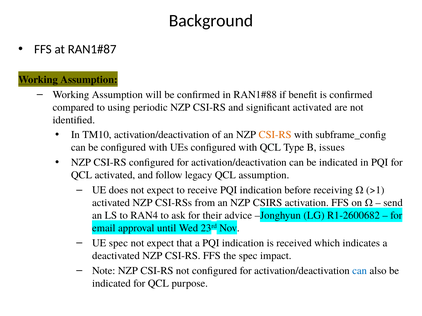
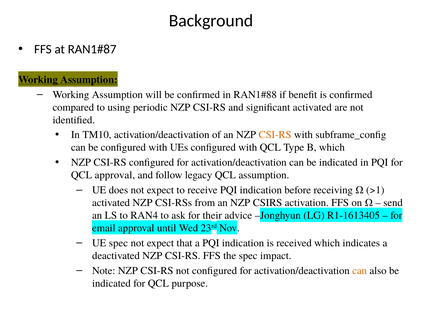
B issues: issues -> which
QCL activated: activated -> approval
R1-2600682: R1-2600682 -> R1-1613405
can at (360, 271) colour: blue -> orange
